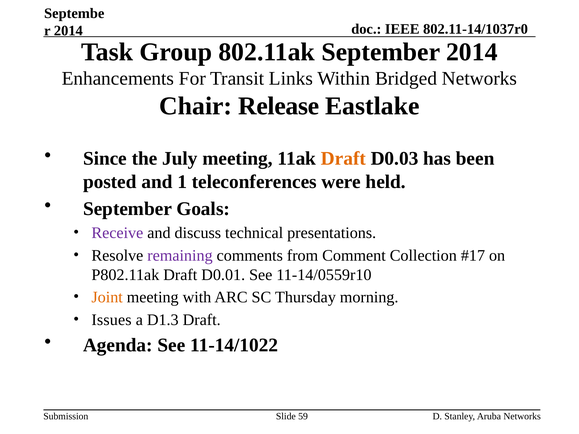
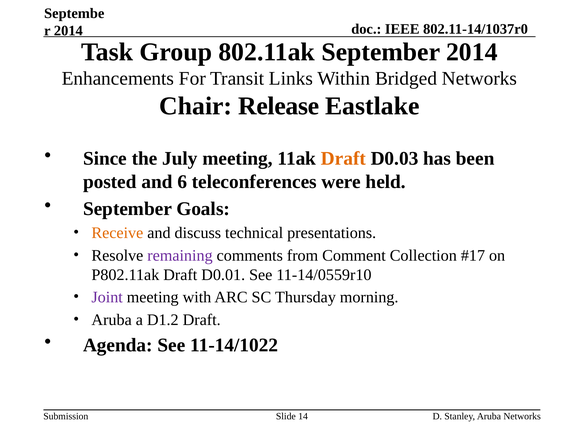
1: 1 -> 6
Receive colour: purple -> orange
Joint colour: orange -> purple
Issues at (112, 320): Issues -> Aruba
D1.3: D1.3 -> D1.2
59: 59 -> 14
